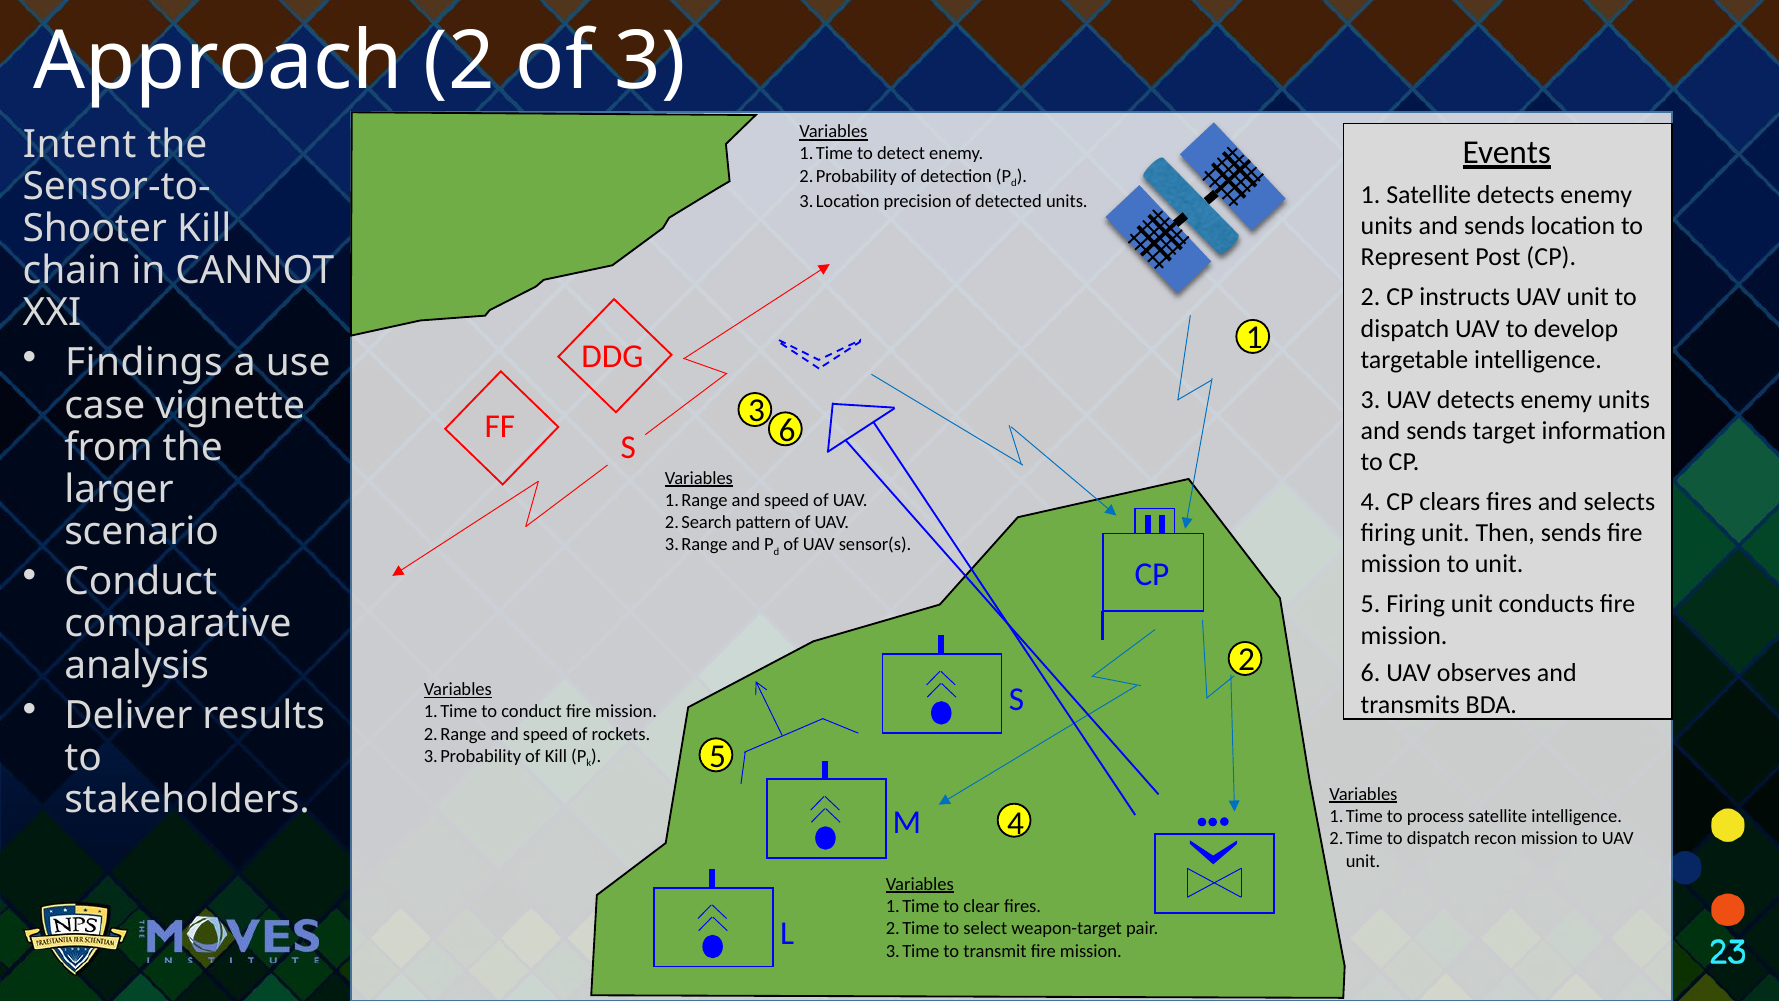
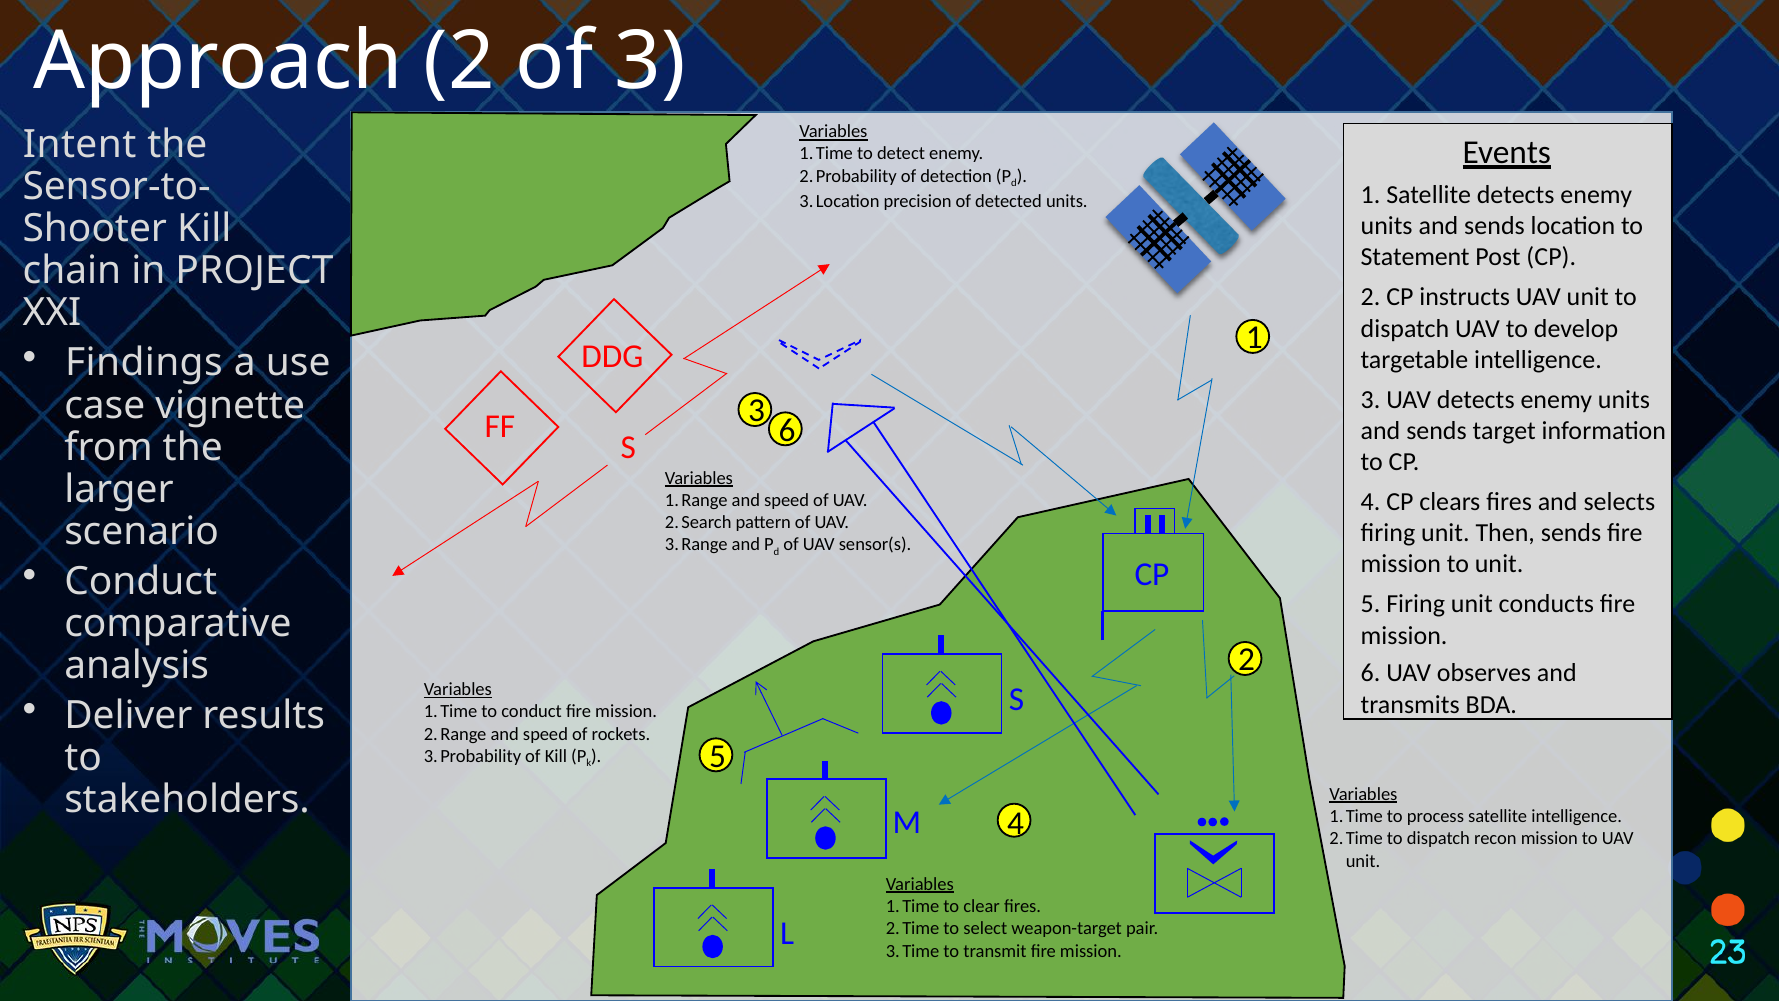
Represent: Represent -> Statement
CANNOT: CANNOT -> PROJECT
